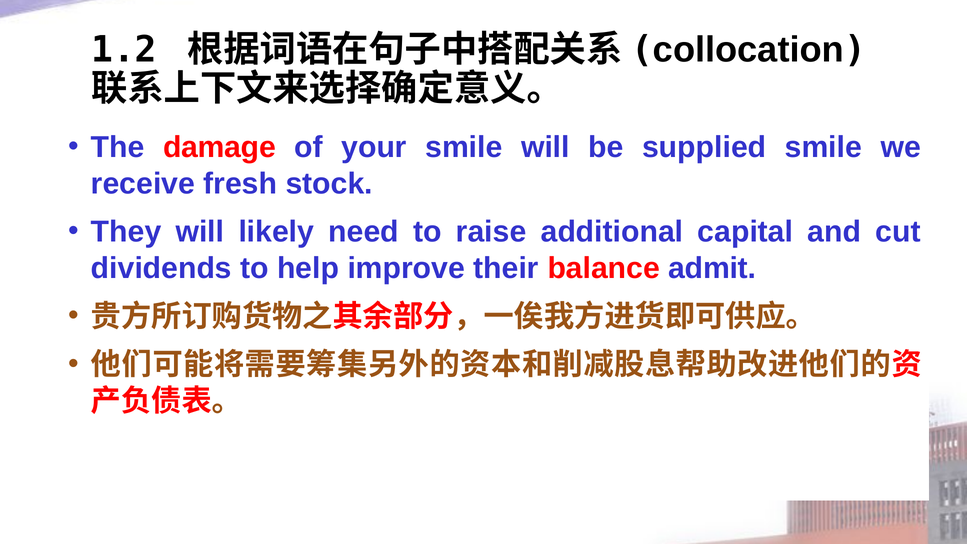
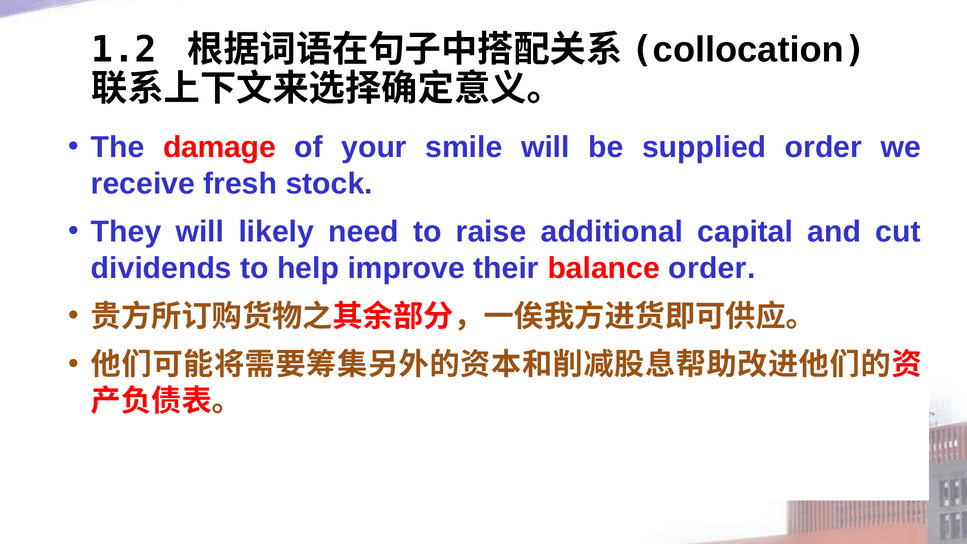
supplied smile: smile -> order
balance admit: admit -> order
